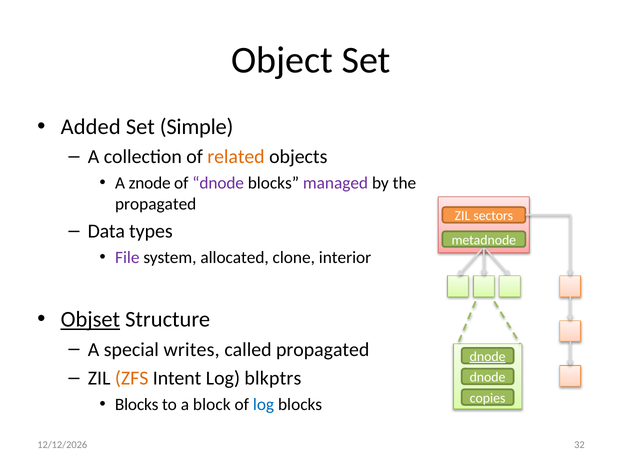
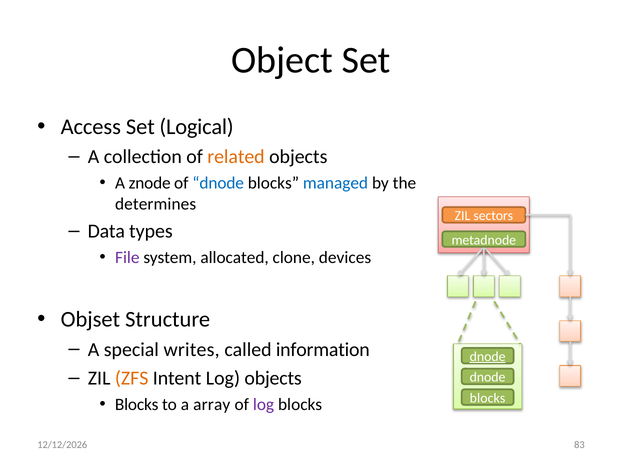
Added: Added -> Access
Simple: Simple -> Logical
dnode at (218, 183) colour: purple -> blue
managed colour: purple -> blue
propagated at (156, 204): propagated -> determines
interior: interior -> devices
Objset underline: present -> none
called propagated: propagated -> information
Log blkptrs: blkptrs -> objects
copies at (488, 398): copies -> blocks
block: block -> array
log at (264, 405) colour: blue -> purple
32: 32 -> 83
